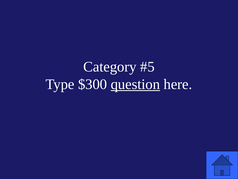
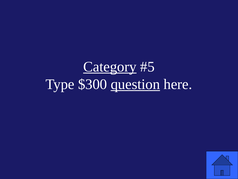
Category underline: none -> present
